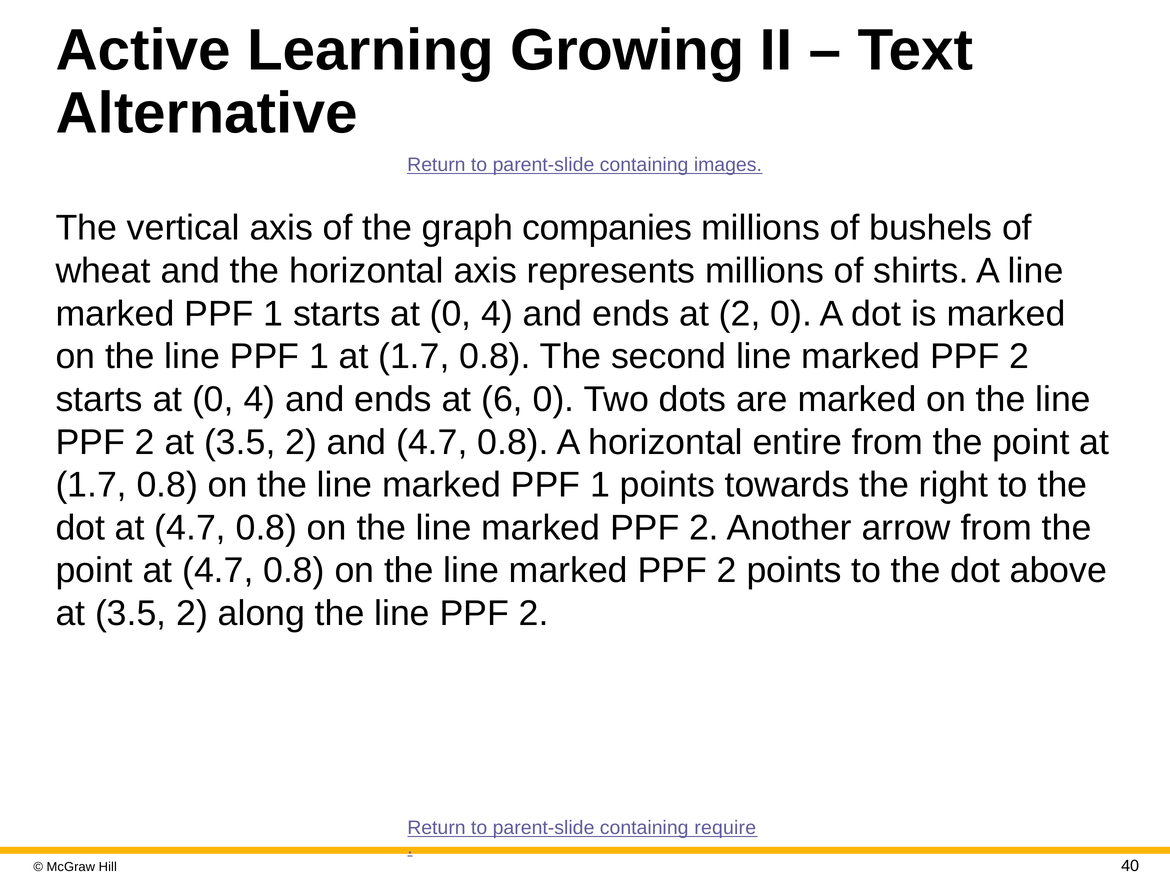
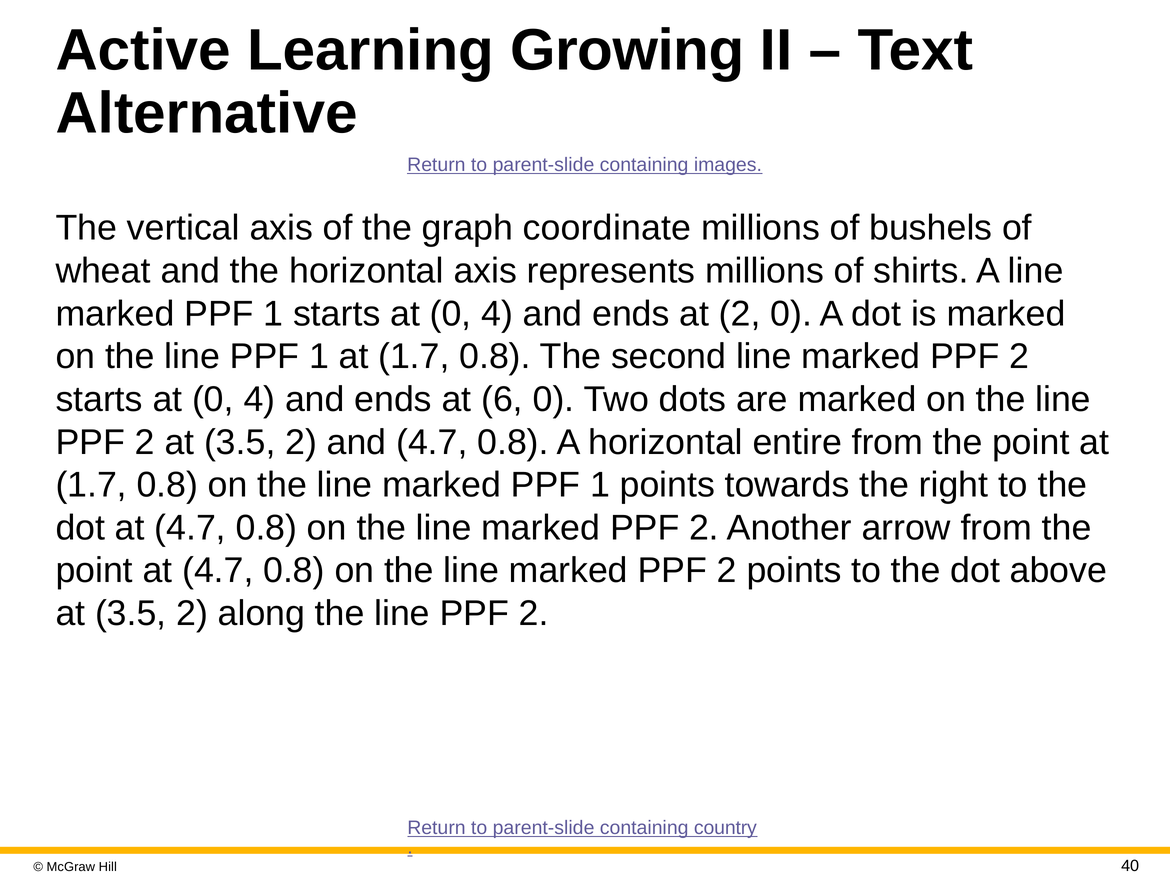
companies: companies -> coordinate
require: require -> country
